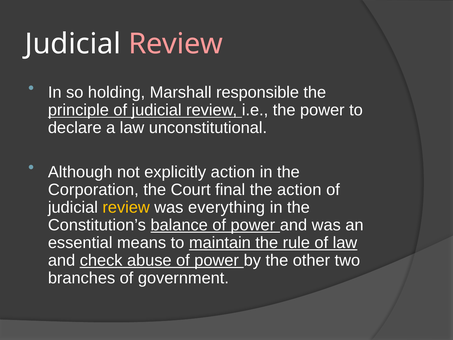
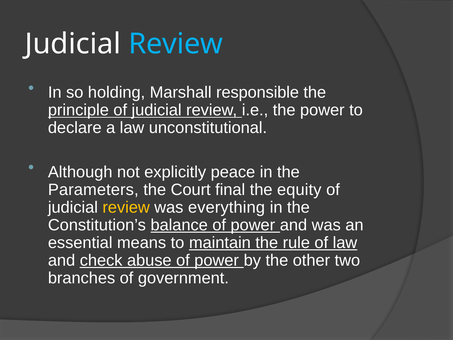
Review at (176, 44) colour: pink -> light blue
explicitly action: action -> peace
Corporation: Corporation -> Parameters
the action: action -> equity
